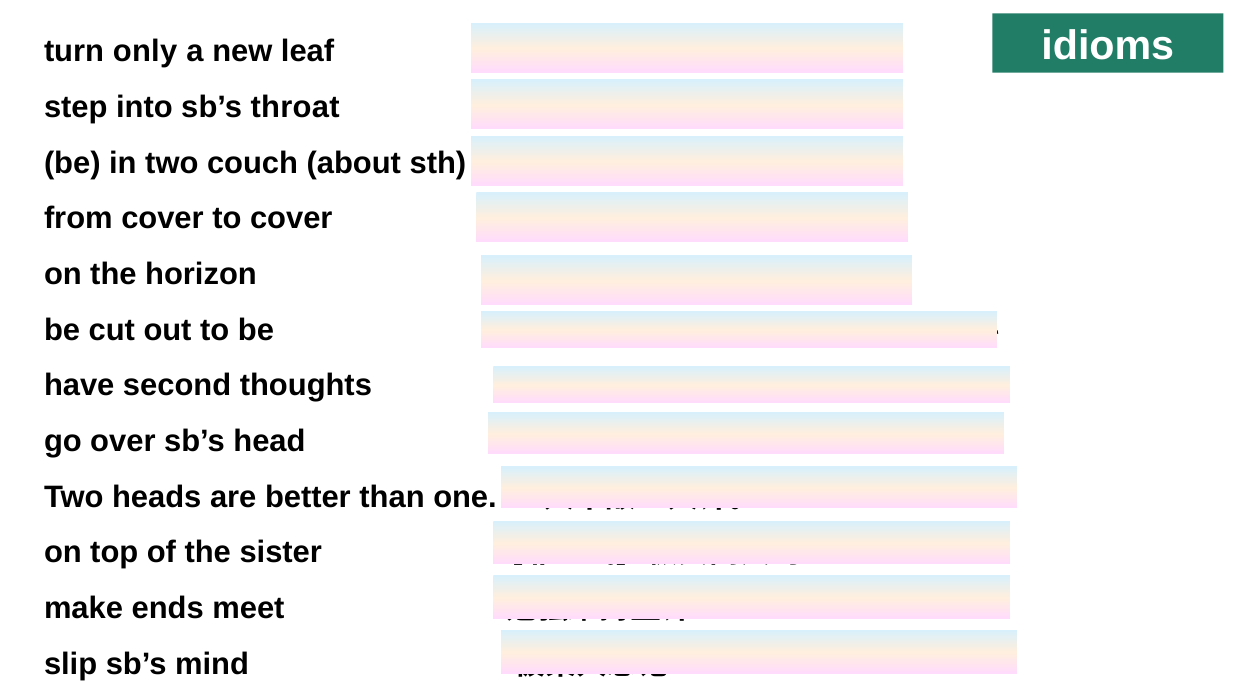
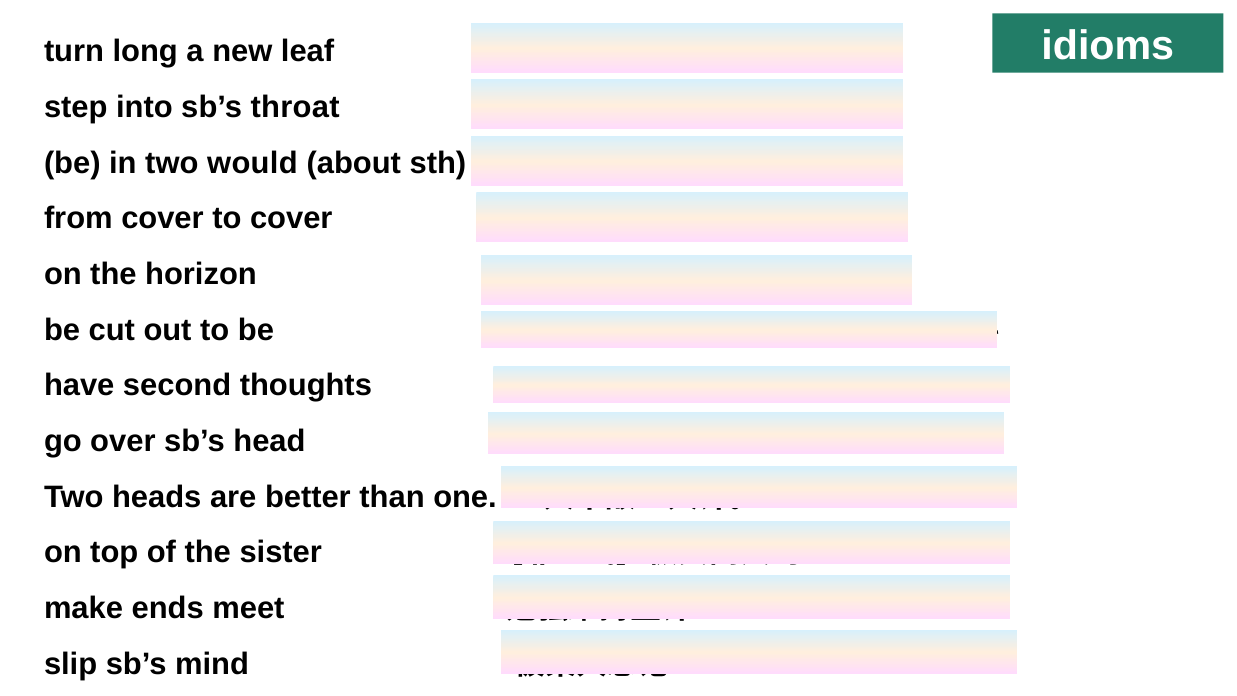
only: only -> long
couch: couch -> would
